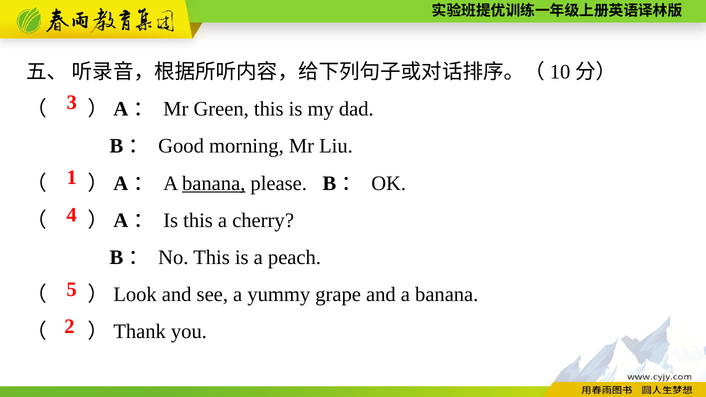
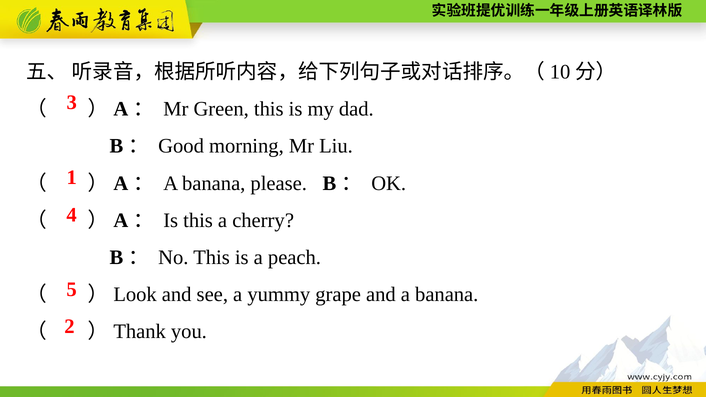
banana at (214, 183) underline: present -> none
